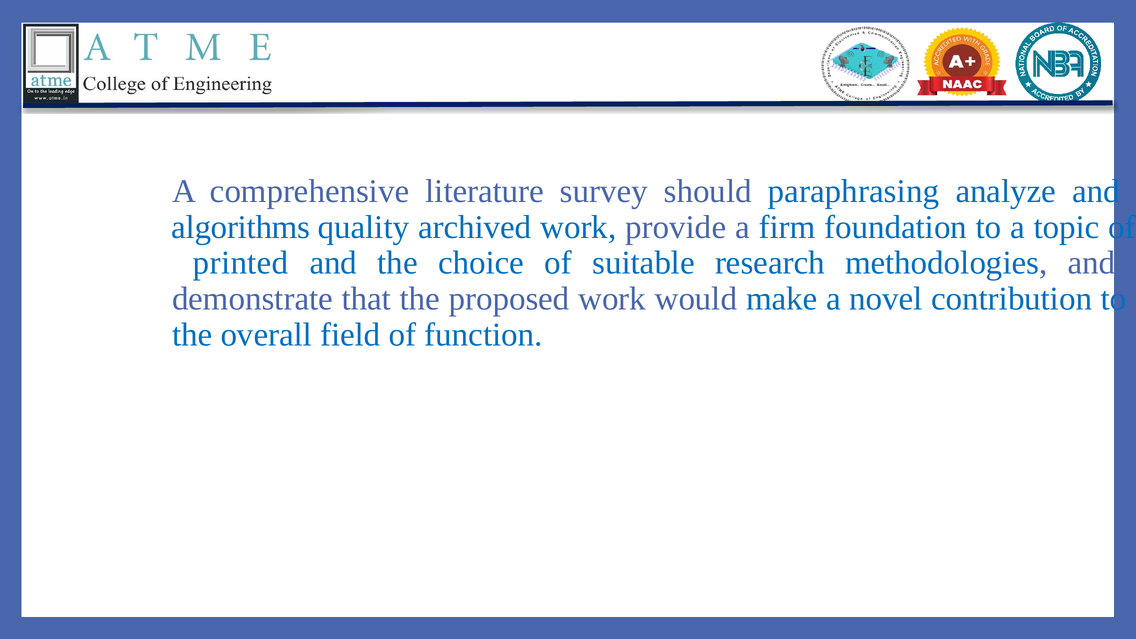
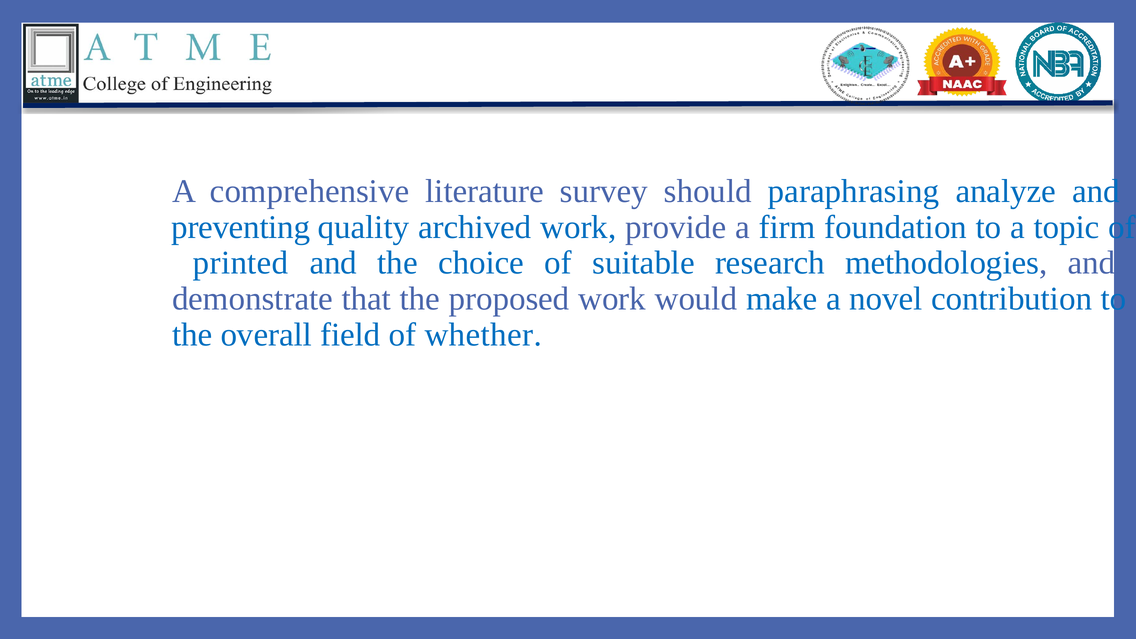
algorithms: algorithms -> preventing
function: function -> whether
